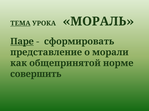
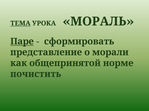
совершить: совершить -> почистить
